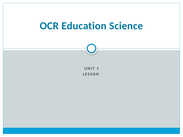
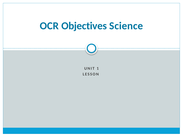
Education: Education -> Objectives
